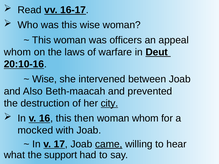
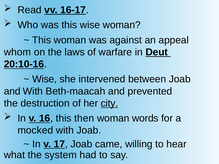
officers: officers -> against
and Also: Also -> With
woman whom: whom -> words
came underline: present -> none
support: support -> system
